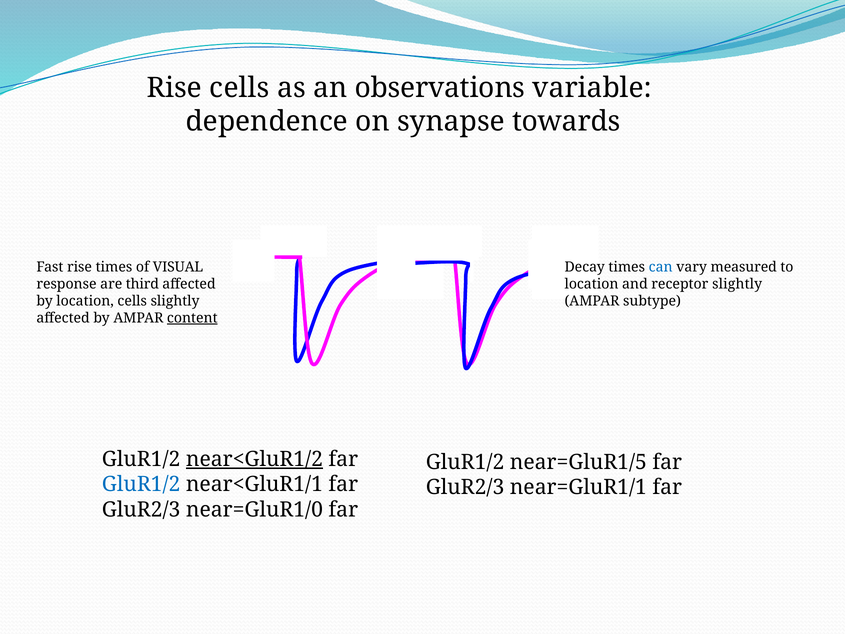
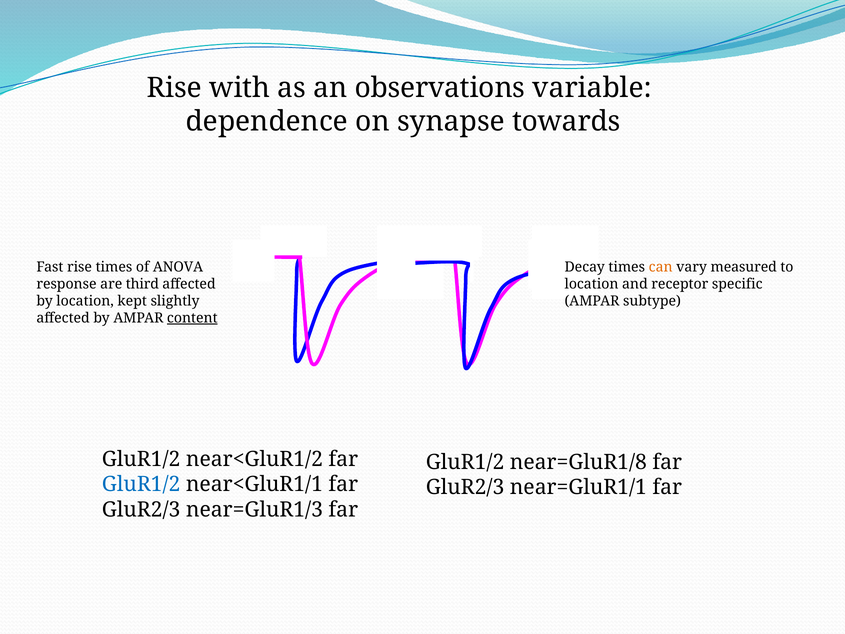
Rise cells: cells -> with
VISUAL: VISUAL -> ANOVA
can colour: blue -> orange
receptor slightly: slightly -> specific
location cells: cells -> kept
near<GluR1/2 underline: present -> none
near=GluR1/5: near=GluR1/5 -> near=GluR1/8
near=GluR1/0: near=GluR1/0 -> near=GluR1/3
